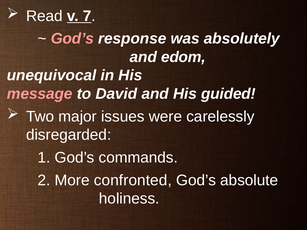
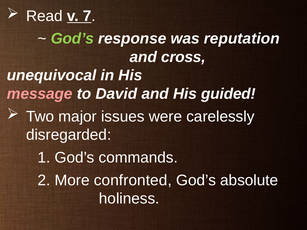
God’s at (72, 39) colour: pink -> light green
absolutely: absolutely -> reputation
edom: edom -> cross
